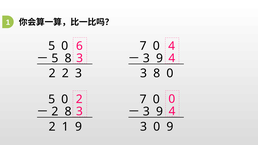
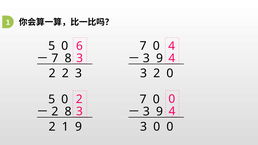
5 at (55, 58): 5 -> 7
8 at (157, 73): 8 -> 2
0 9: 9 -> 0
